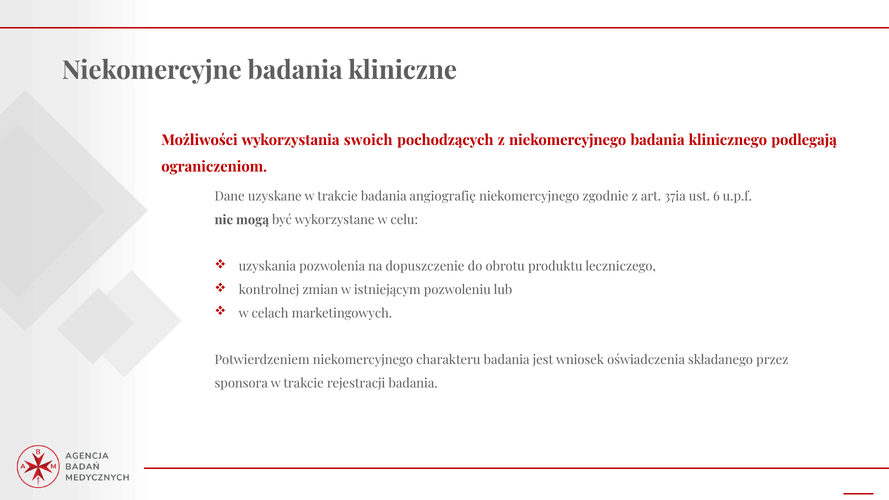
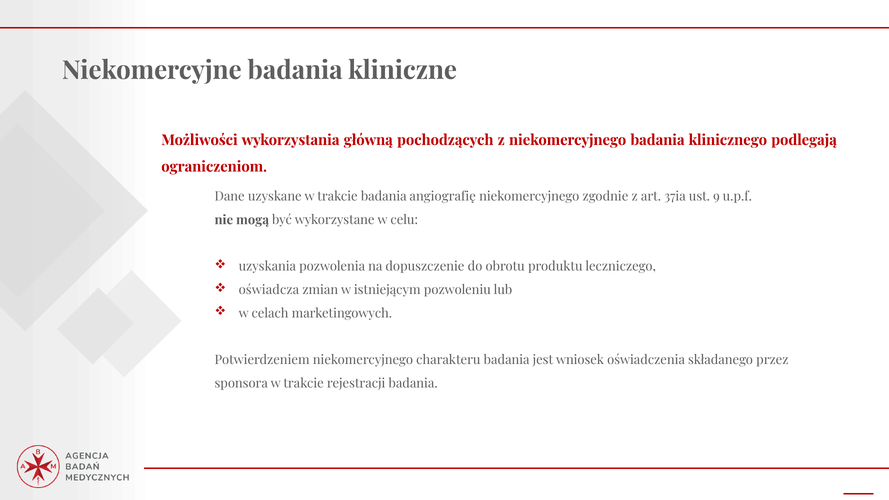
swoich: swoich -> główną
6: 6 -> 9
kontrolnej: kontrolnej -> oświadcza
